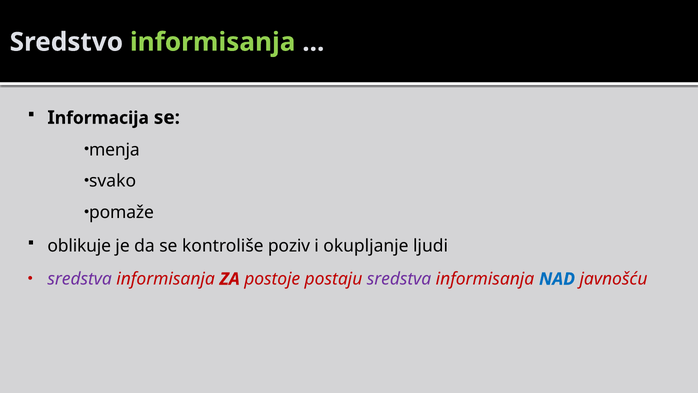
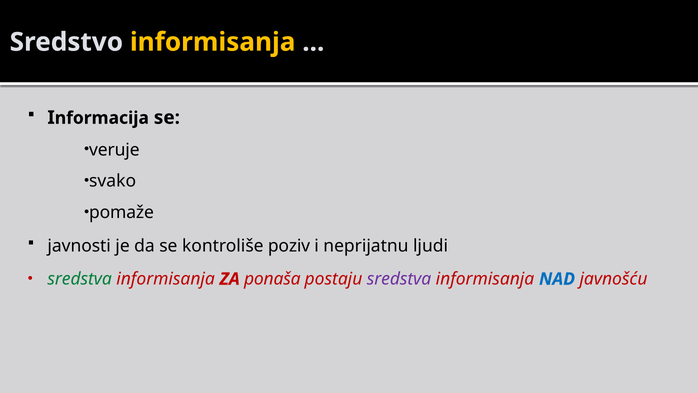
informisanja at (213, 42) colour: light green -> yellow
menja: menja -> veruje
oblikuje: oblikuje -> javnosti
okupljanje: okupljanje -> neprijatnu
sredstva at (80, 279) colour: purple -> green
postoje: postoje -> ponaša
